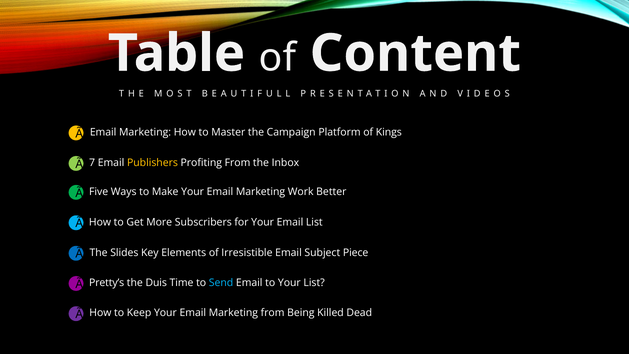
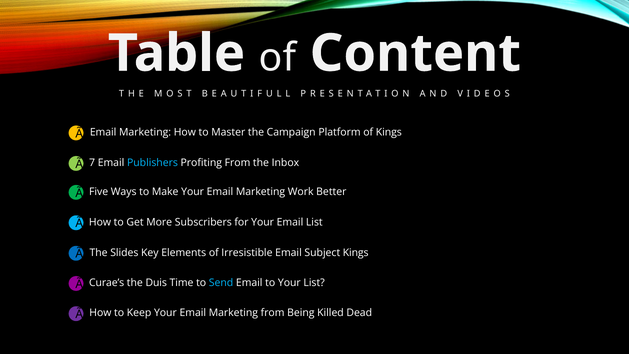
Publishers colour: yellow -> light blue
Subject Piece: Piece -> Kings
Pretty’s: Pretty’s -> Curae’s
